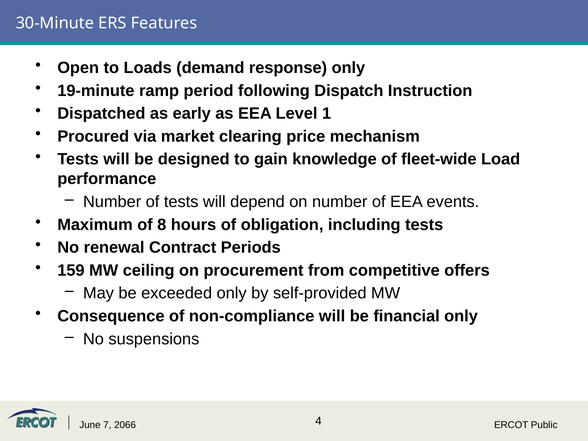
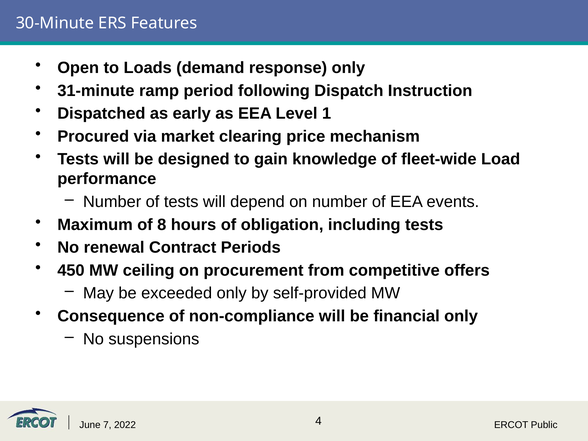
19-minute: 19-minute -> 31-minute
159: 159 -> 450
2066: 2066 -> 2022
